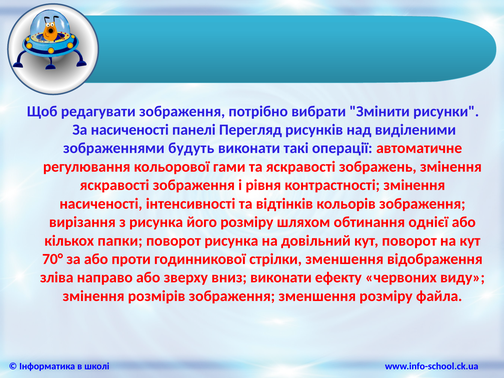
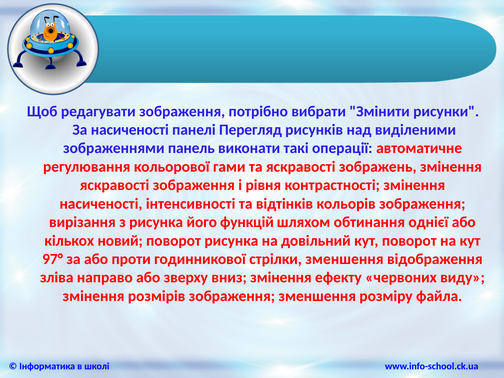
будуть: будуть -> панель
його розміру: розміру -> функцій
папки: папки -> новий
70°: 70° -> 97°
вниз виконати: виконати -> змінення
